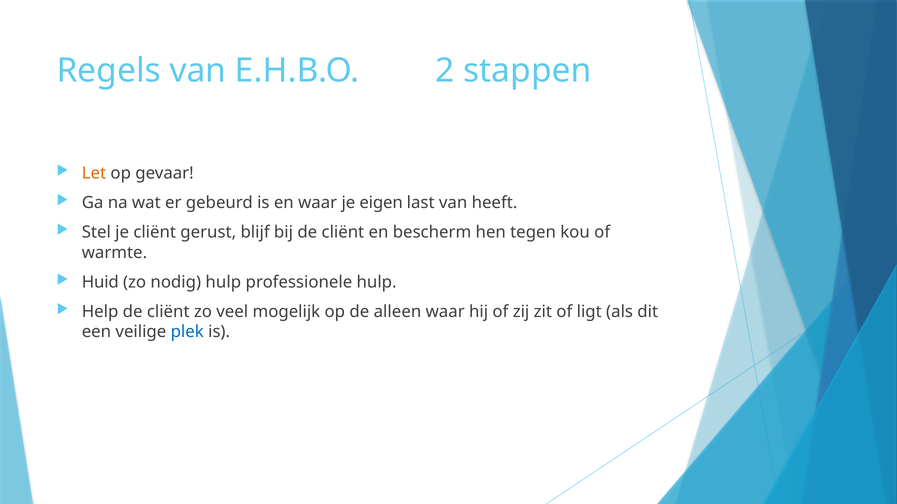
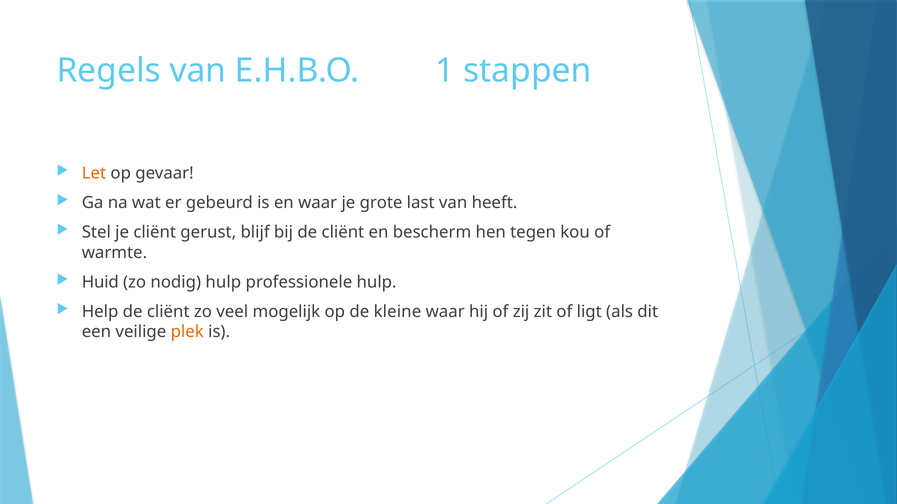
2: 2 -> 1
eigen: eigen -> grote
alleen: alleen -> kleine
plek colour: blue -> orange
